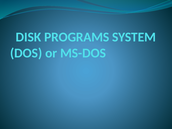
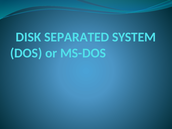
PROGRAMS: PROGRAMS -> SEPARATED
